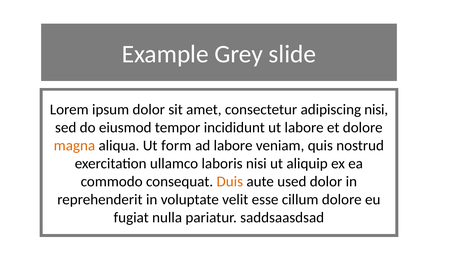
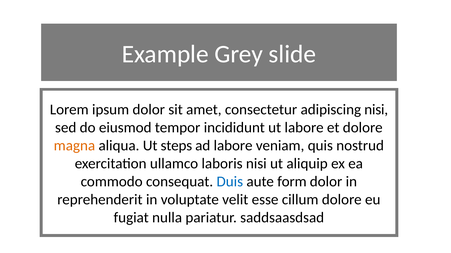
form: form -> steps
Duis colour: orange -> blue
used: used -> form
